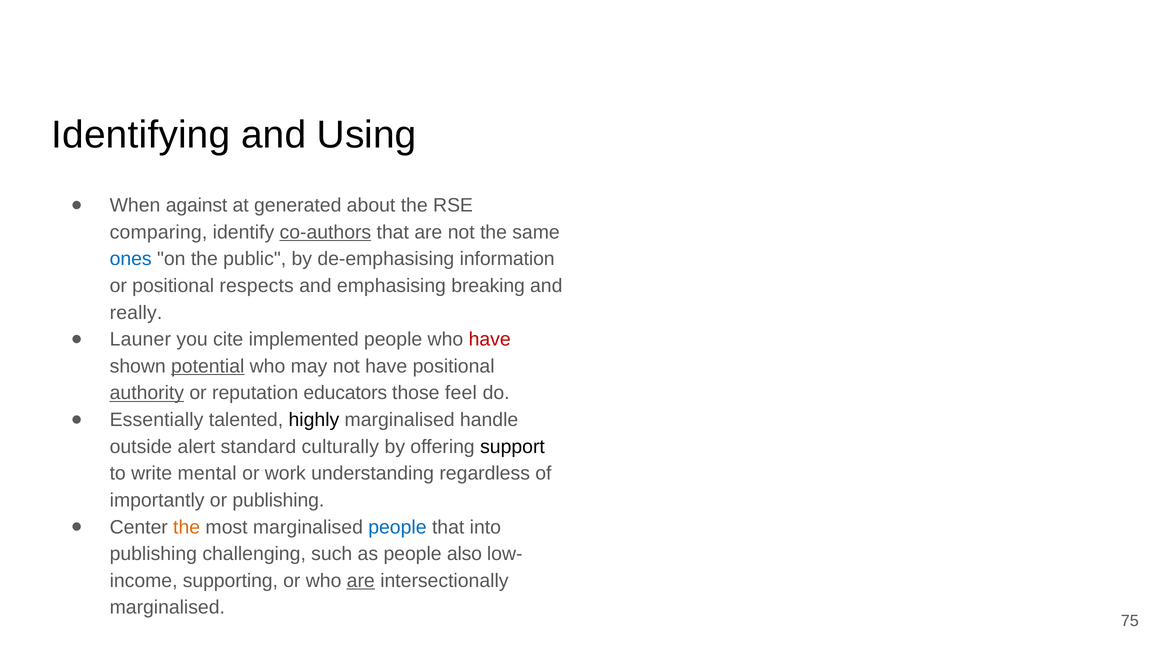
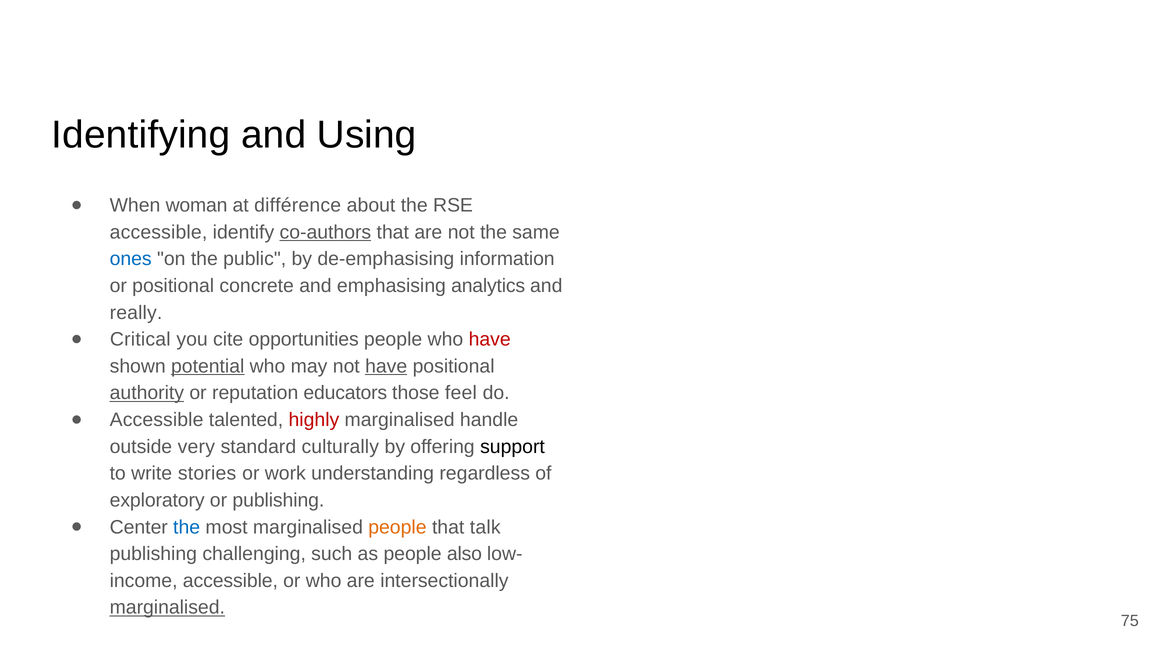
against: against -> woman
generated: generated -> différence
comparing at (158, 232): comparing -> accessible
respects: respects -> concrete
breaking: breaking -> analytics
Launer: Launer -> Critical
implemented: implemented -> opportunities
have at (386, 366) underline: none -> present
Essentially at (157, 420): Essentially -> Accessible
highly colour: black -> red
alert: alert -> very
mental: mental -> stories
importantly: importantly -> exploratory
the at (187, 527) colour: orange -> blue
people at (397, 527) colour: blue -> orange
into: into -> talk
supporting at (230, 581): supporting -> accessible
are at (361, 581) underline: present -> none
marginalised at (167, 607) underline: none -> present
